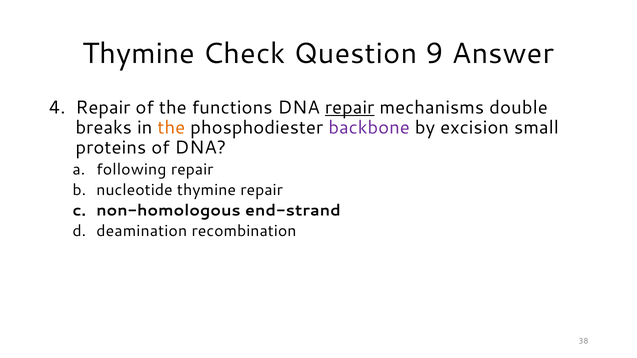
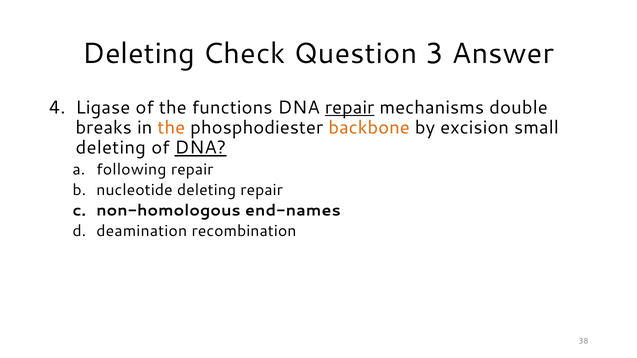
Thymine at (139, 54): Thymine -> Deleting
9: 9 -> 3
4 Repair: Repair -> Ligase
backbone colour: purple -> orange
proteins at (111, 148): proteins -> deleting
DNA at (201, 148) underline: none -> present
nucleotide thymine: thymine -> deleting
end-strand: end-strand -> end-names
